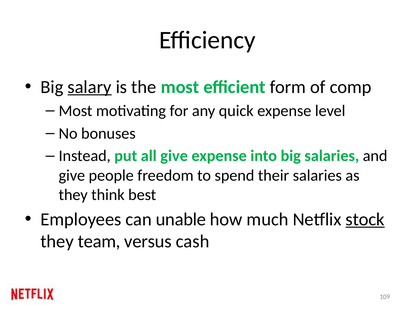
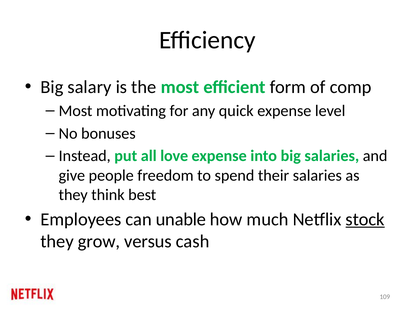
salary underline: present -> none
all give: give -> love
team: team -> grow
